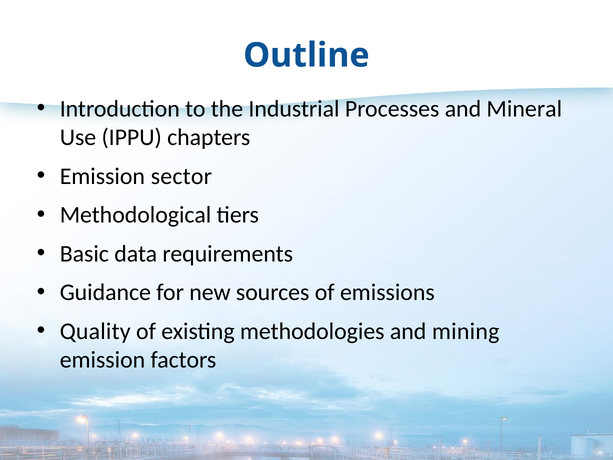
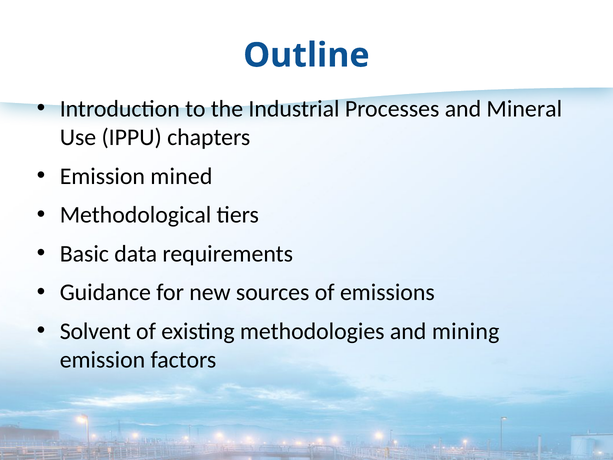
sector: sector -> mined
Quality: Quality -> Solvent
